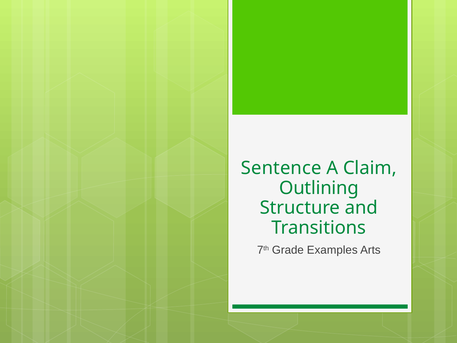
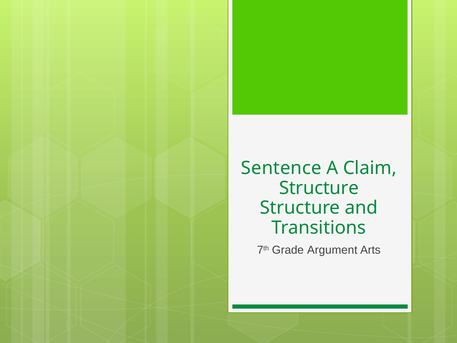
Outlining at (319, 188): Outlining -> Structure
Examples: Examples -> Argument
